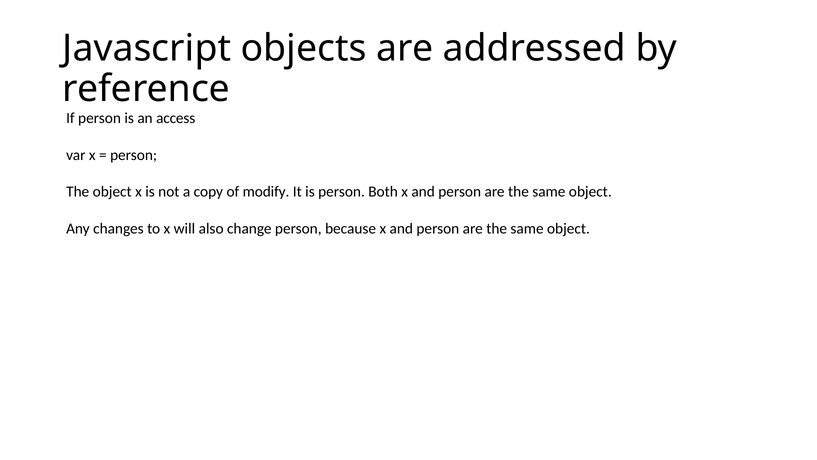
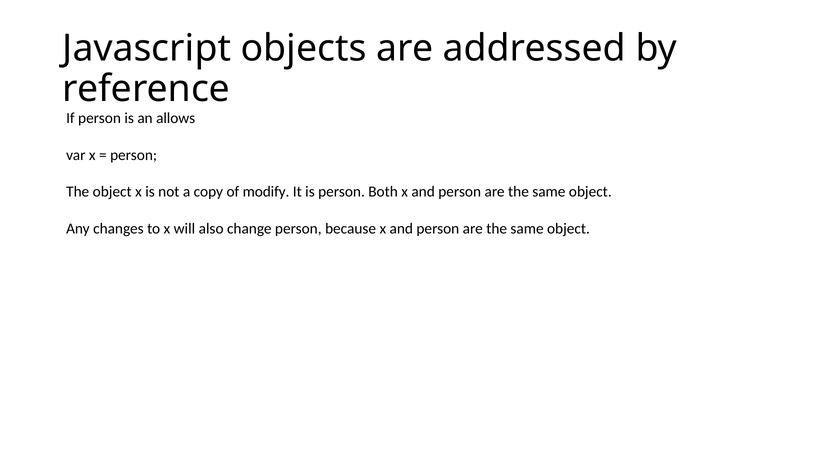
access: access -> allows
